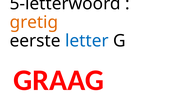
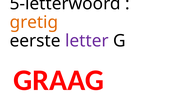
letter colour: blue -> purple
